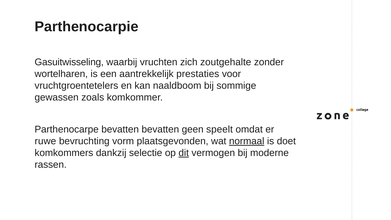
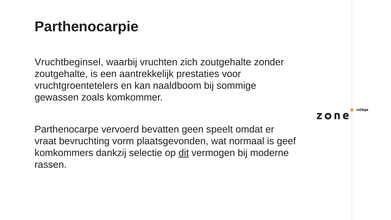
Gasuitwisseling: Gasuitwisseling -> Vruchtbeginsel
wortelharen at (61, 74): wortelharen -> zoutgehalte
Parthenocarpe bevatten: bevatten -> vervoerd
ruwe: ruwe -> vraat
normaal underline: present -> none
doet: doet -> geef
